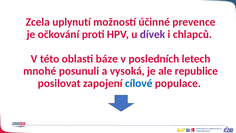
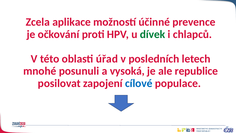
uplynutí: uplynutí -> aplikace
dívek colour: purple -> green
báze: báze -> úřad
